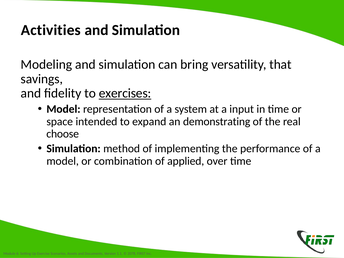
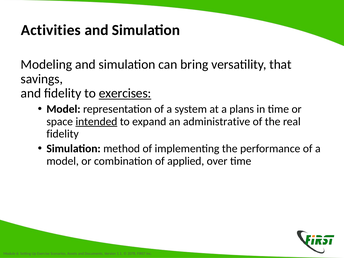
input: input -> plans
intended underline: none -> present
demonstrating: demonstrating -> administrative
choose at (63, 134): choose -> fidelity
